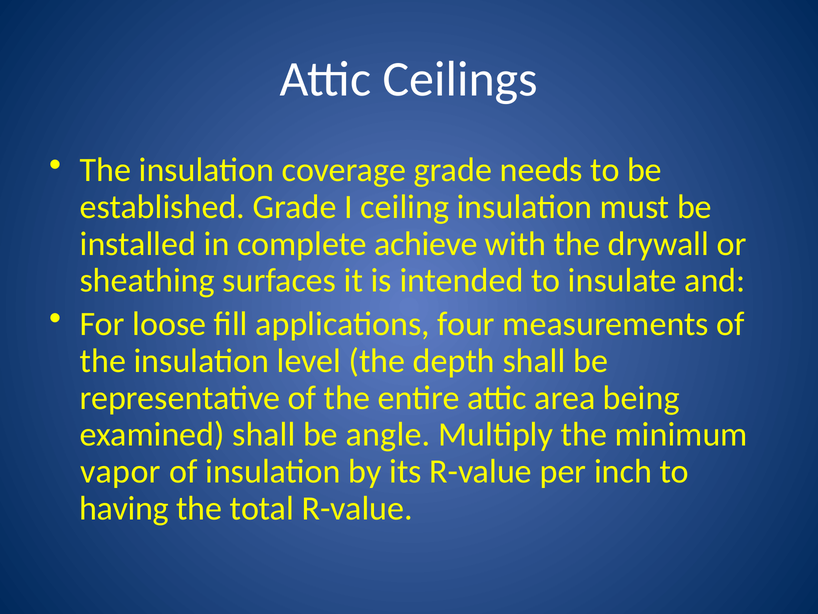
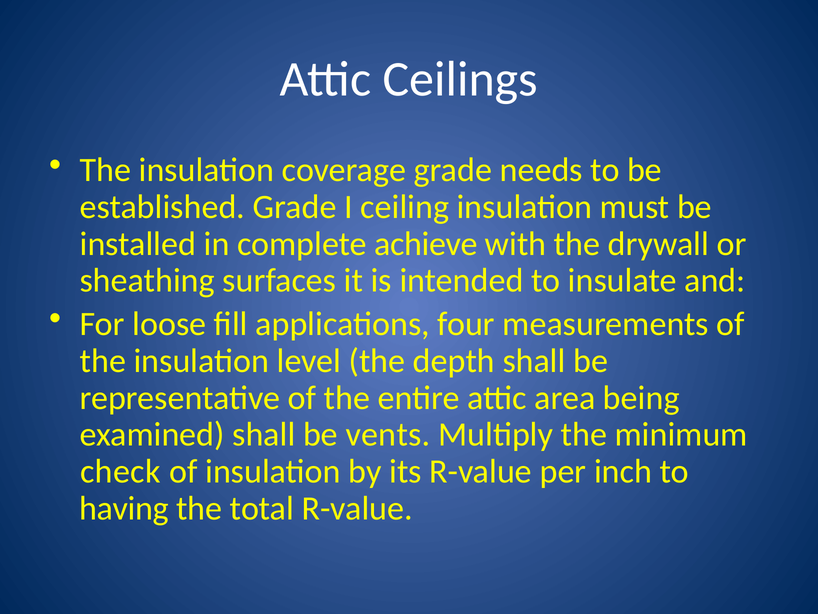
angle: angle -> vents
vapor: vapor -> check
